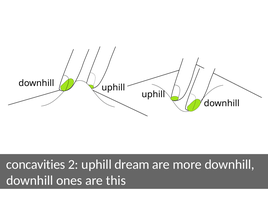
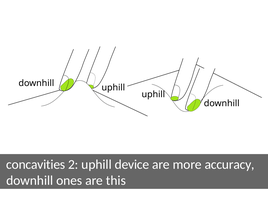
dream: dream -> device
more downhill: downhill -> accuracy
